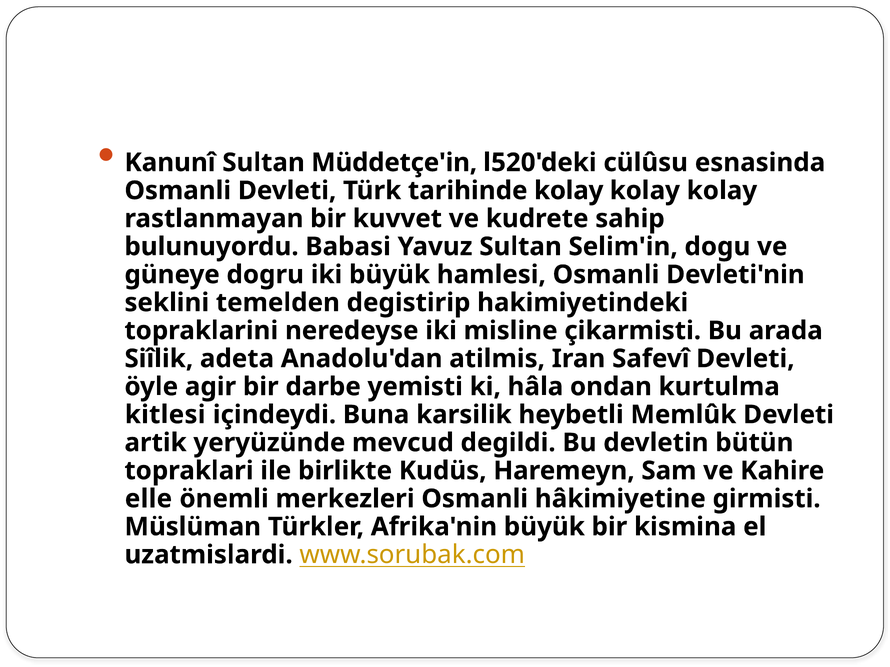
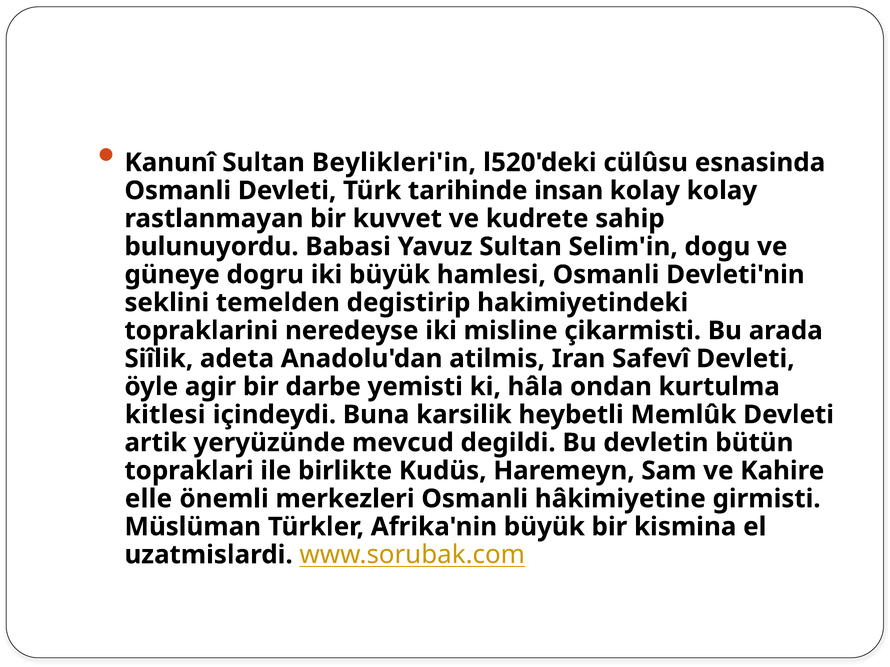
Müddetçe'in: Müddetçe'in -> Beylikleri'in
tarihinde kolay: kolay -> insan
